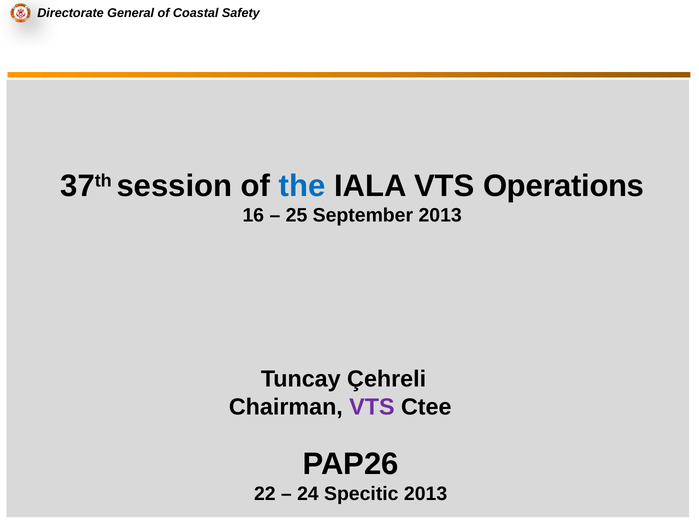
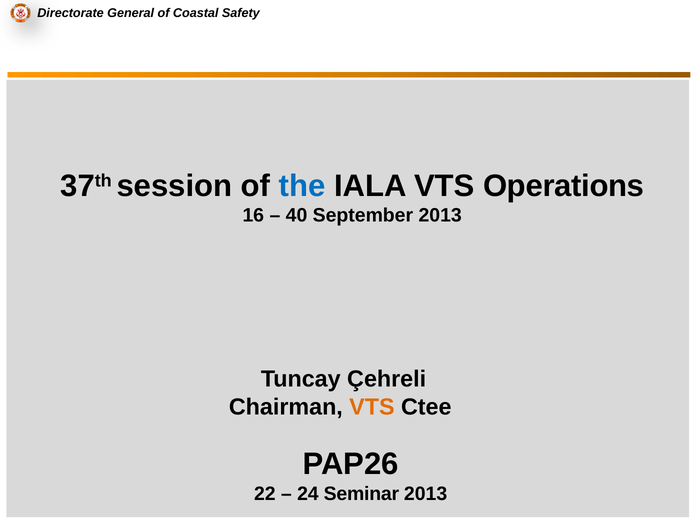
25: 25 -> 40
VTS at (372, 407) colour: purple -> orange
Specitic: Specitic -> Seminar
